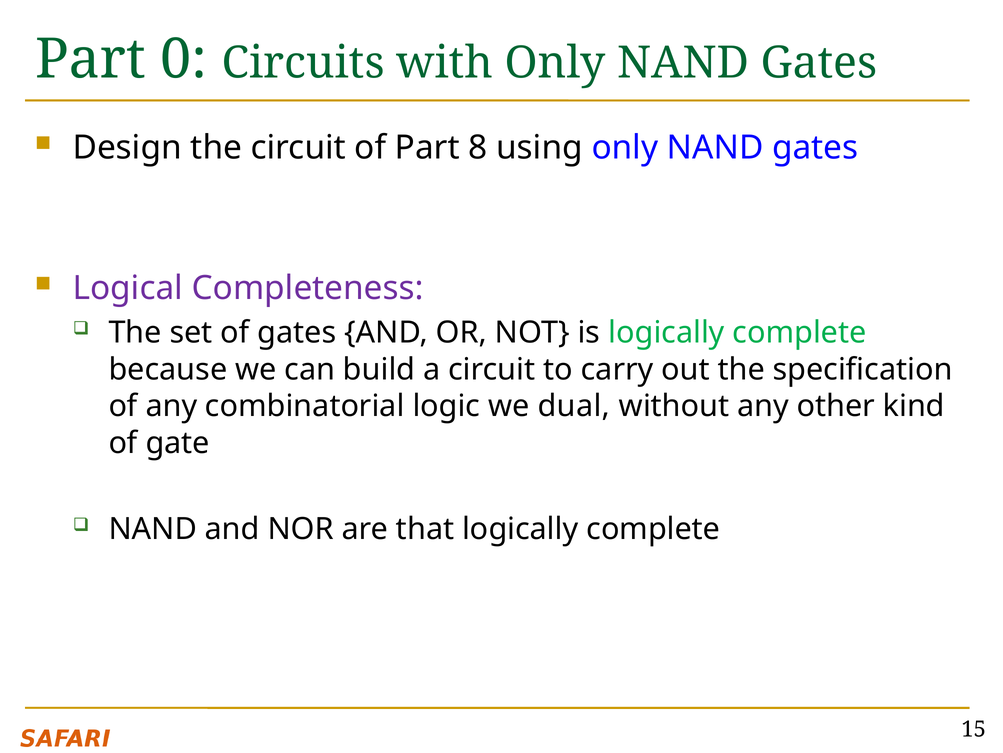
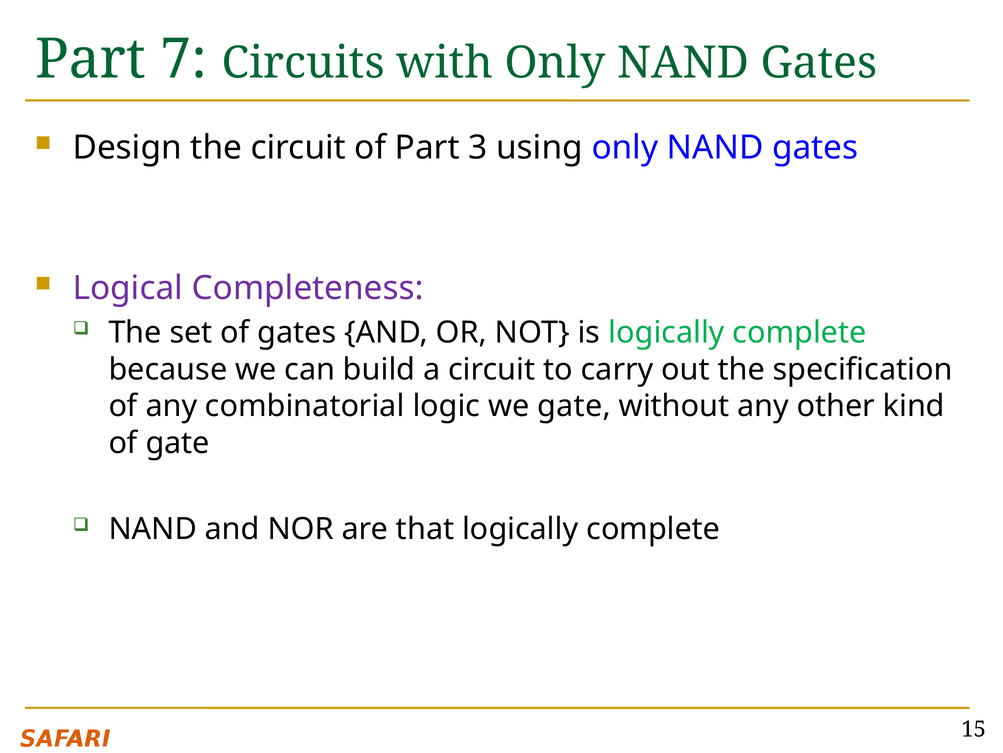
0: 0 -> 7
8: 8 -> 3
we dual: dual -> gate
